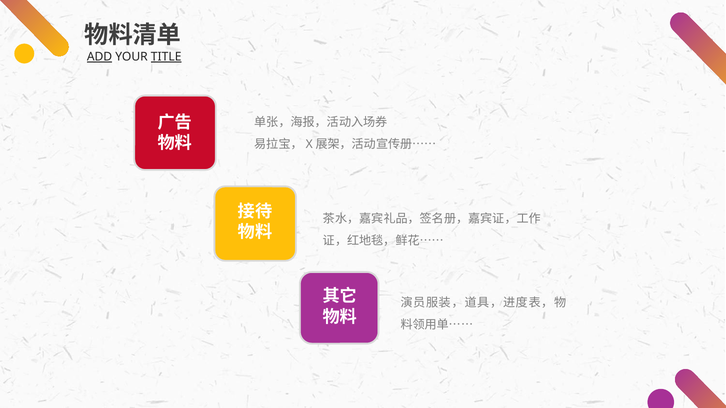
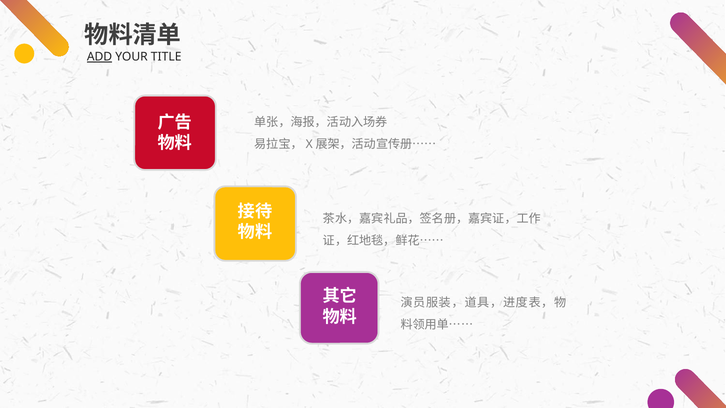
TITLE underline: present -> none
